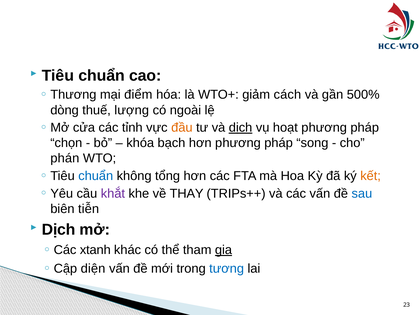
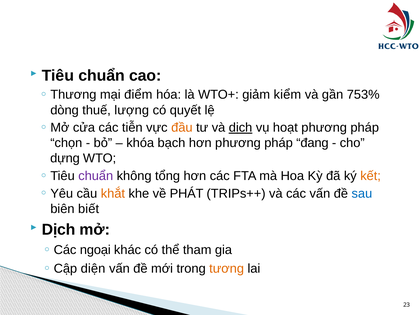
cách: cách -> kiểm
500%: 500% -> 753%
ngoài: ngoài -> quyết
tỉnh: tỉnh -> tiễn
song: song -> đang
phán: phán -> dựng
chuẩn at (96, 176) colour: blue -> purple
khắt colour: purple -> orange
THAY: THAY -> PHÁT
tiễn: tiễn -> biết
xtanh: xtanh -> ngoại
gia underline: present -> none
tương colour: blue -> orange
